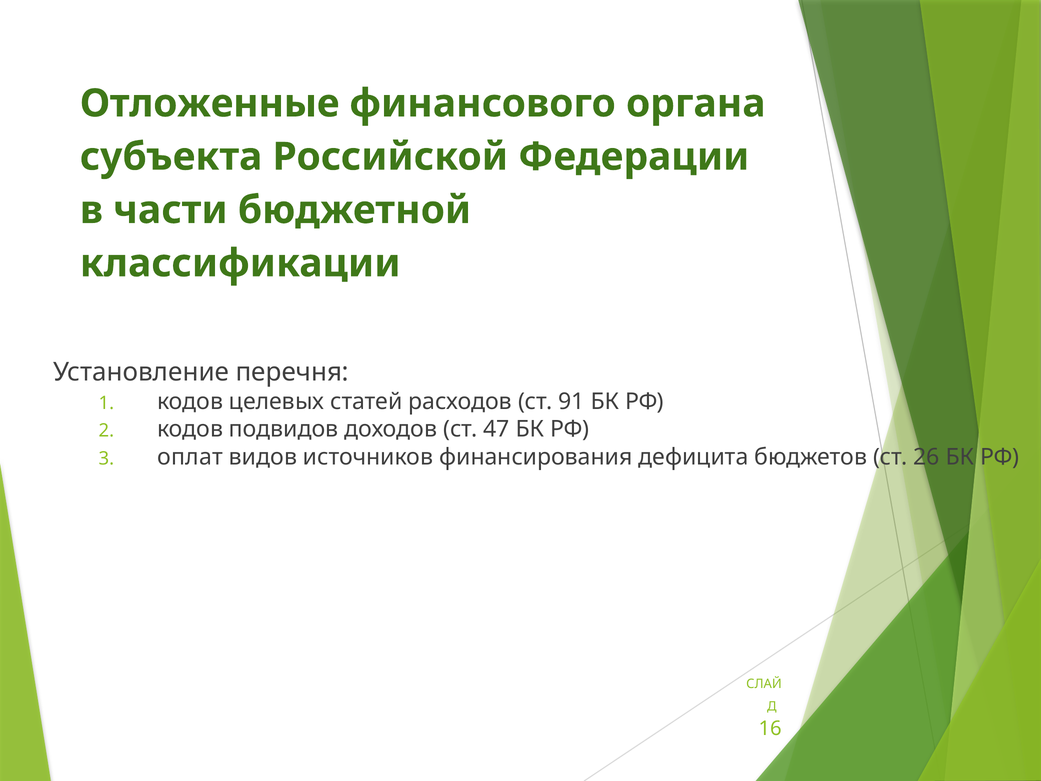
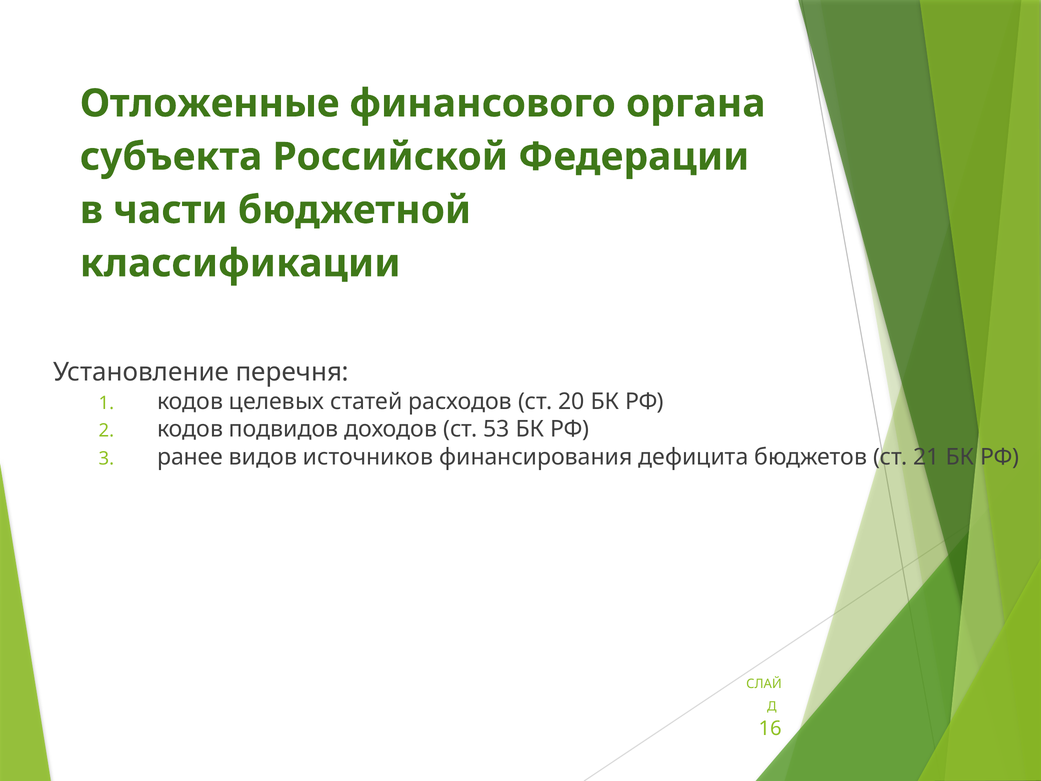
91: 91 -> 20
47: 47 -> 53
оплат: оплат -> ранее
26: 26 -> 21
